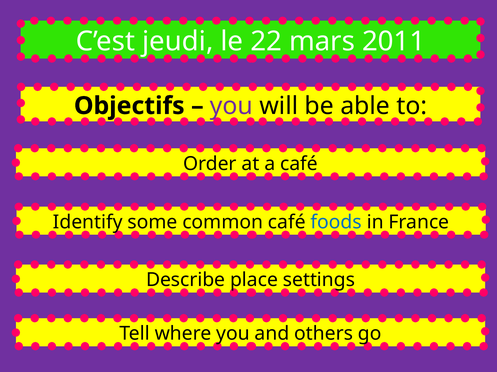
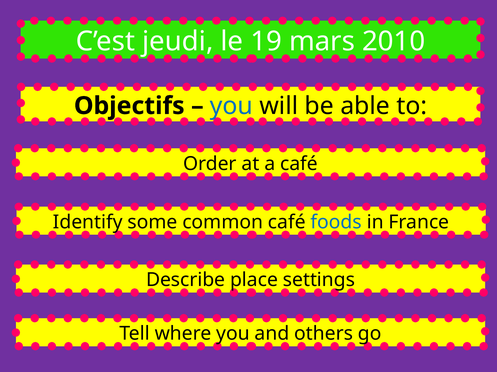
22: 22 -> 19
2011: 2011 -> 2010
you at (231, 106) colour: purple -> blue
